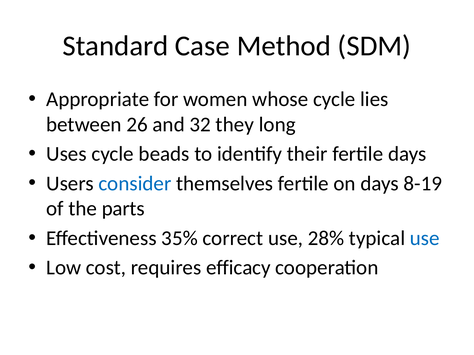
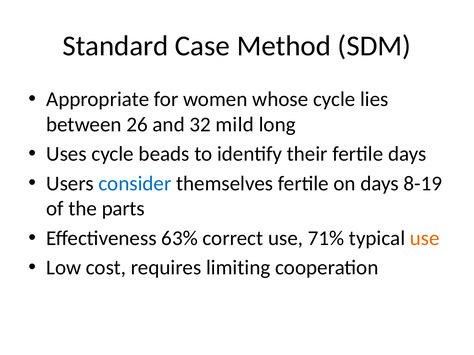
they: they -> mild
35%: 35% -> 63%
28%: 28% -> 71%
use at (425, 239) colour: blue -> orange
efficacy: efficacy -> limiting
